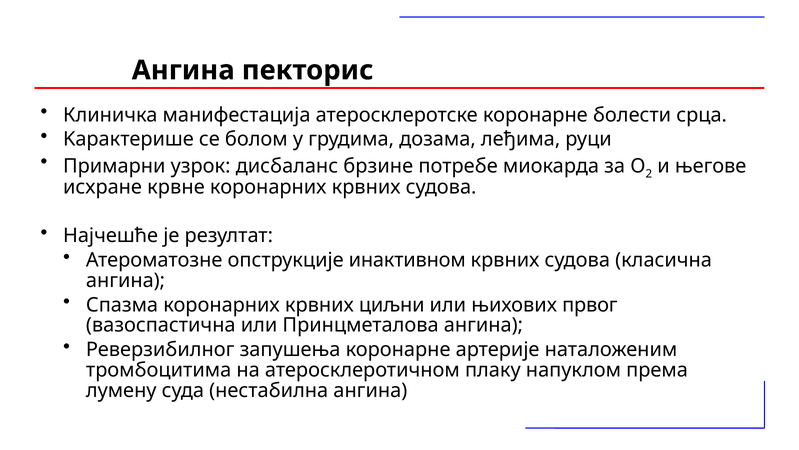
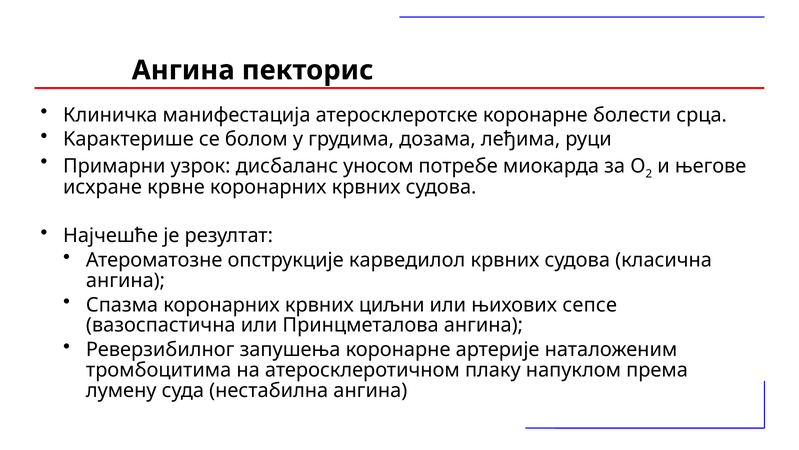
брзине: брзине -> уносом
инактивном: инактивном -> карведилол
првог: првог -> сепсе
